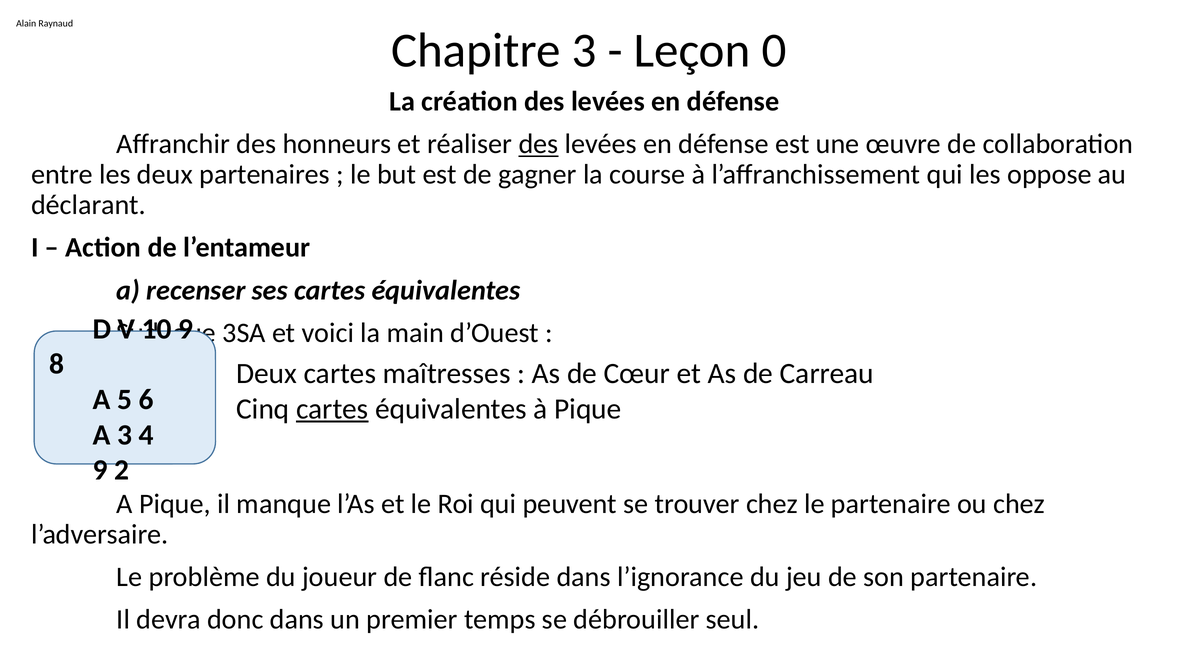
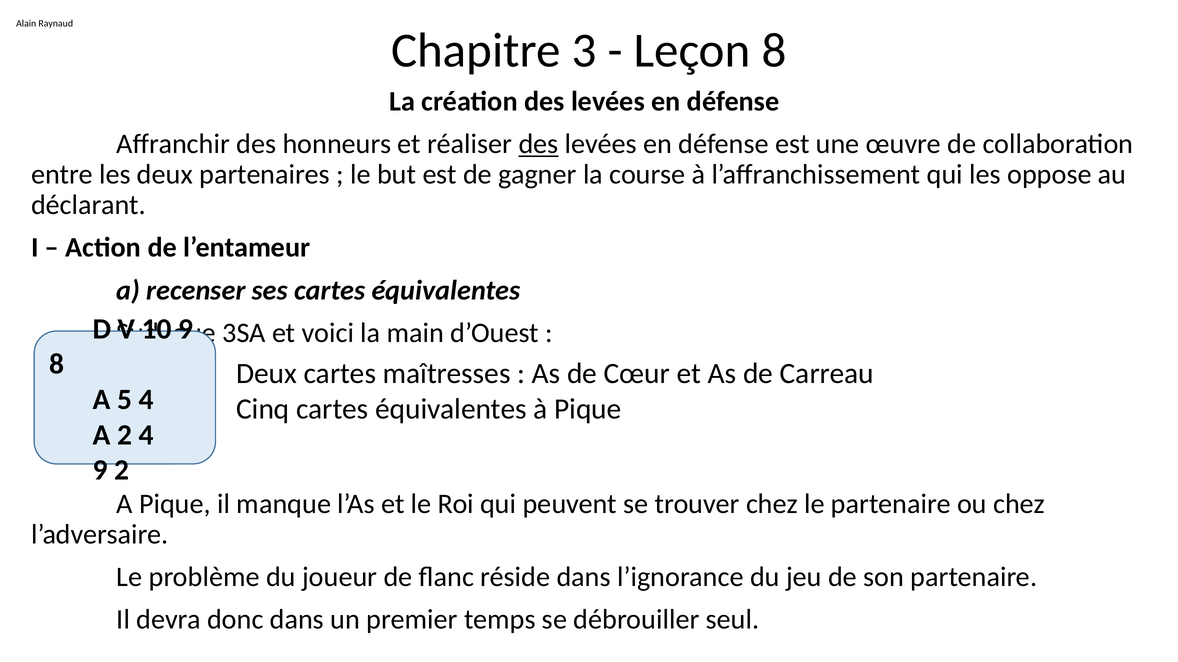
Leçon 0: 0 -> 8
5 6: 6 -> 4
cartes at (332, 409) underline: present -> none
3 at (125, 435): 3 -> 2
